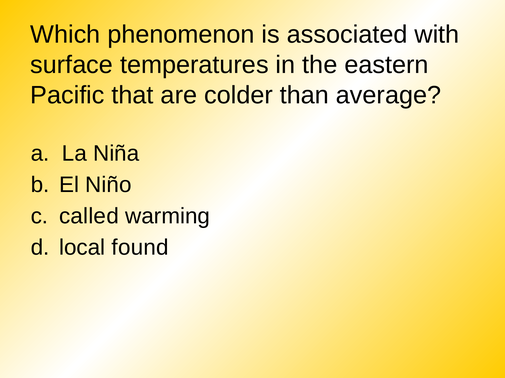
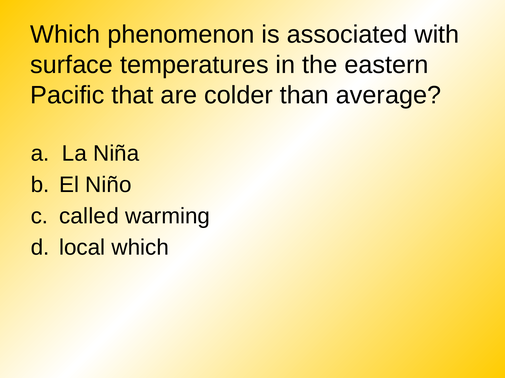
local found: found -> which
